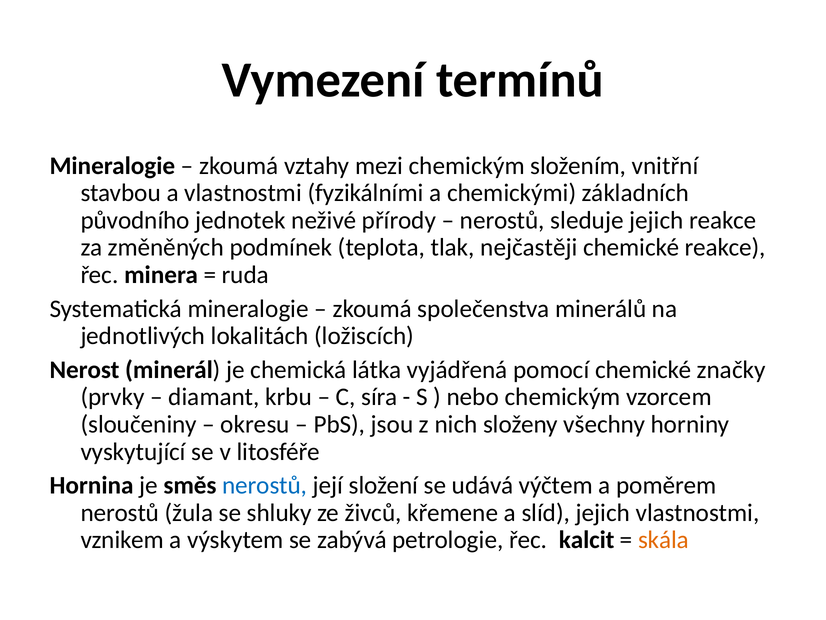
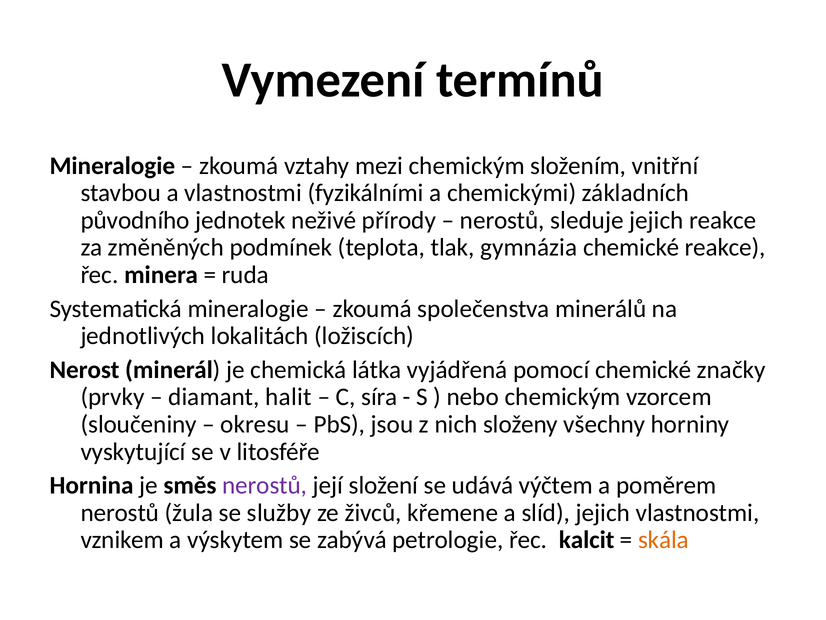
nejčastěji: nejčastěji -> gymnázia
krbu: krbu -> halit
nerostů at (265, 485) colour: blue -> purple
shluky: shluky -> služby
